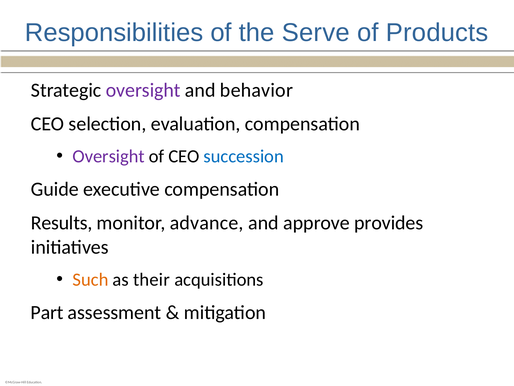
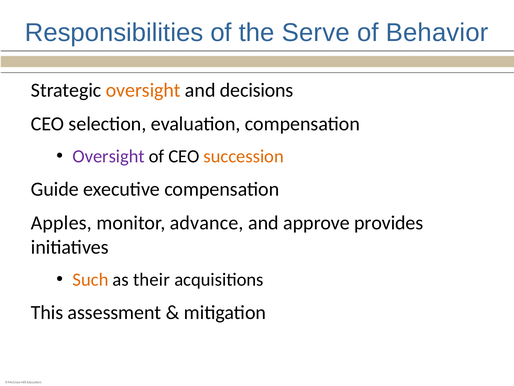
Products: Products -> Behavior
oversight at (143, 90) colour: purple -> orange
behavior: behavior -> decisions
succession colour: blue -> orange
Results: Results -> Apples
Part: Part -> This
